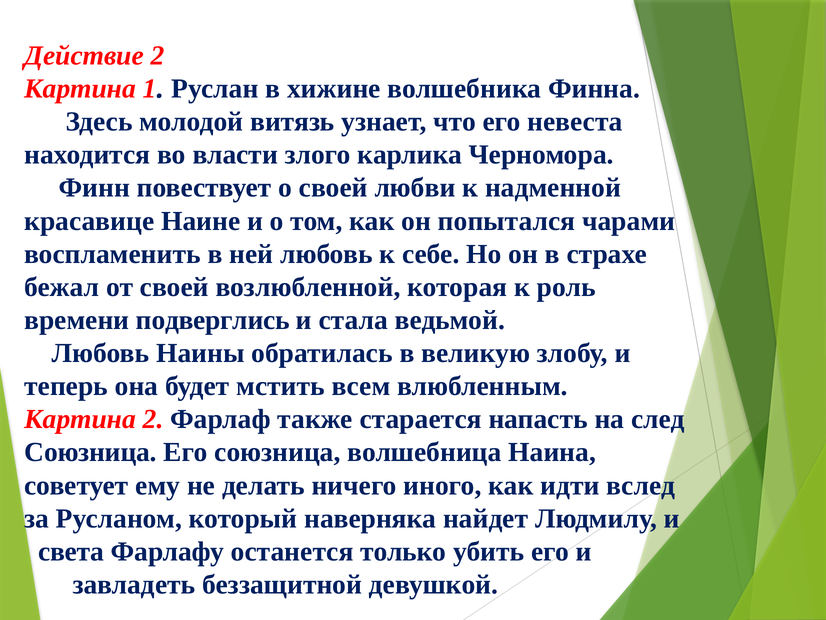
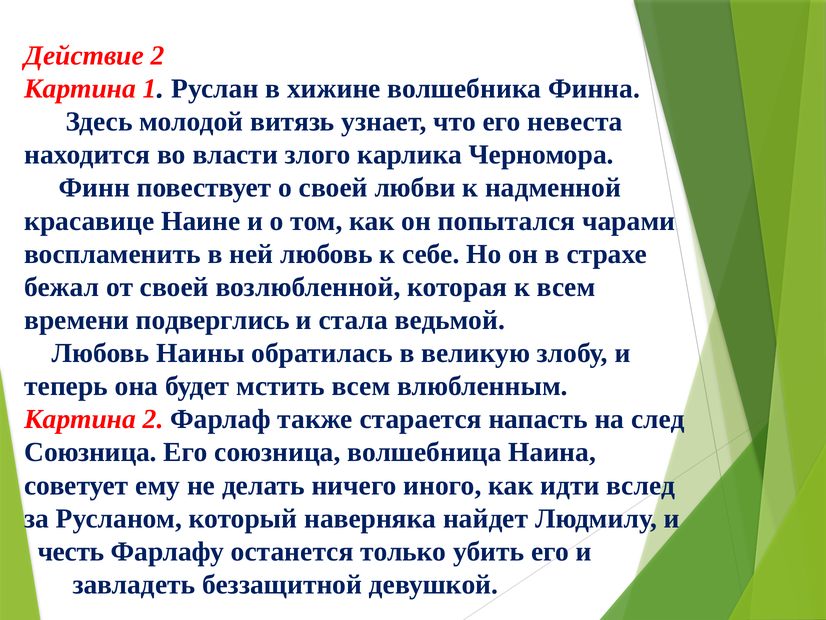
к роль: роль -> всем
света: света -> честь
